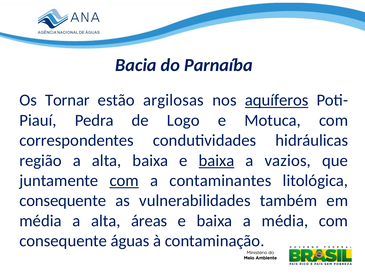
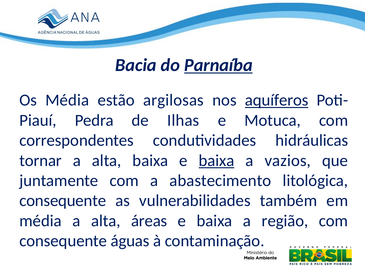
Parnaíba underline: none -> present
Os Tornar: Tornar -> Média
Logo: Logo -> Ilhas
região: região -> tornar
com at (124, 180) underline: present -> none
contaminantes: contaminantes -> abastecimento
a média: média -> região
